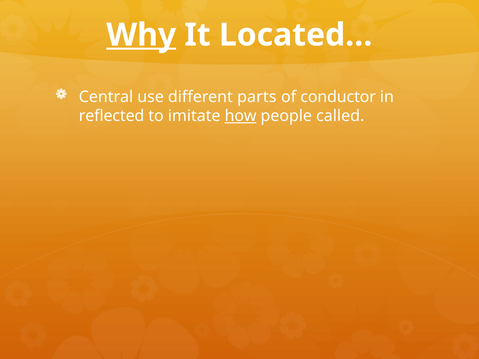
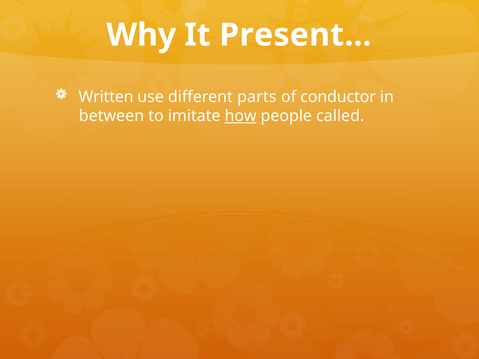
Why underline: present -> none
Located…: Located… -> Present…
Central: Central -> Written
reflected: reflected -> between
